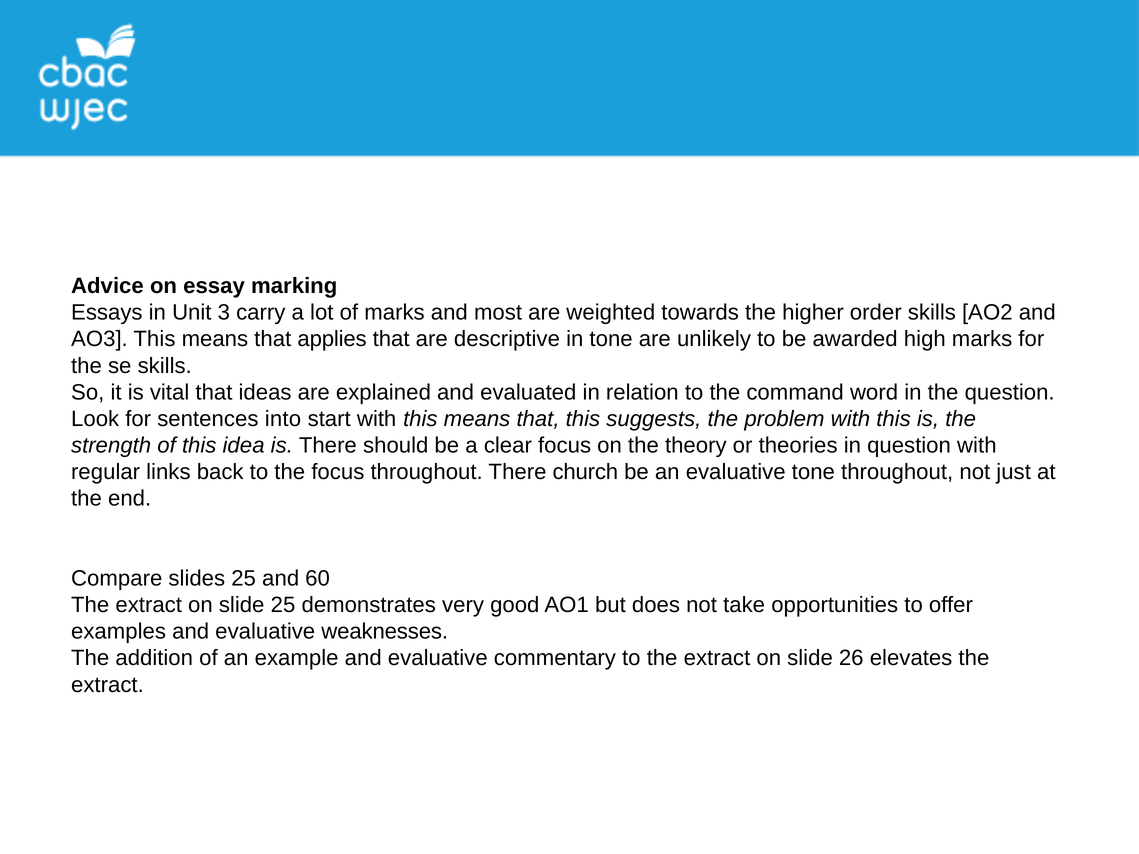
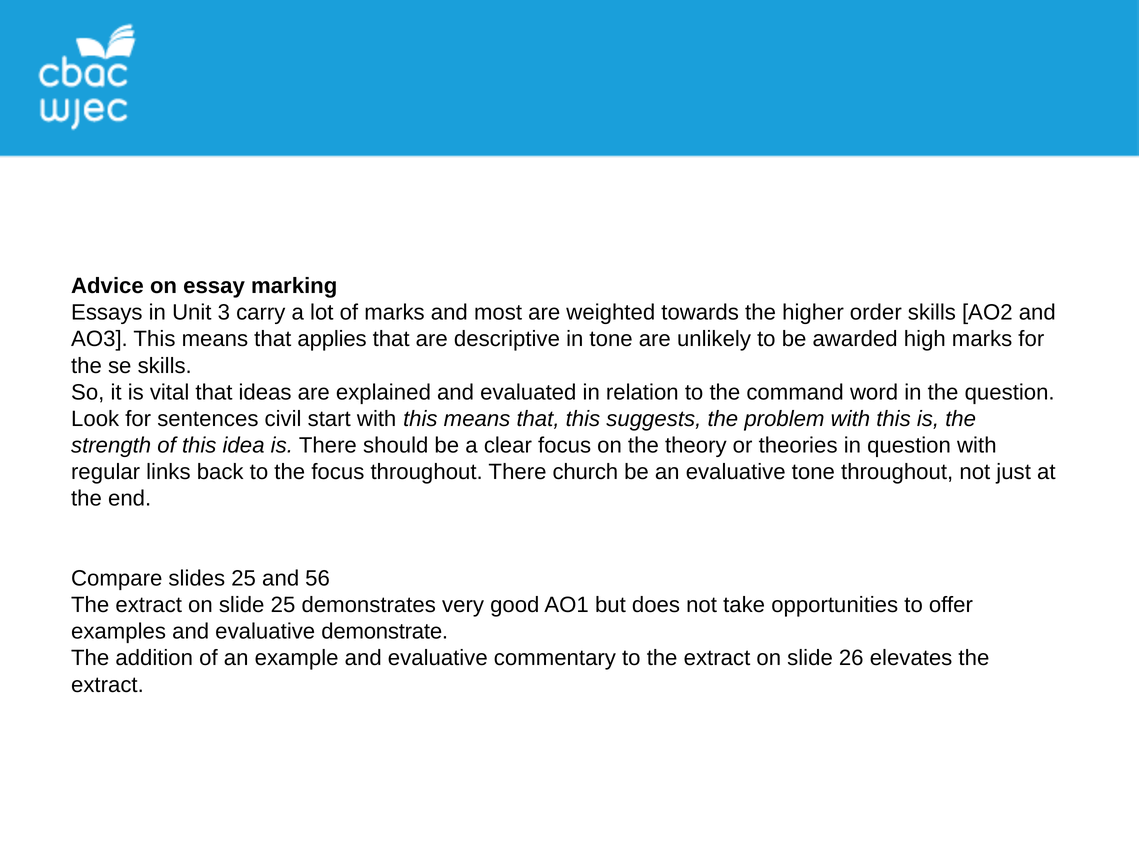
into: into -> civil
60: 60 -> 56
weaknesses: weaknesses -> demonstrate
